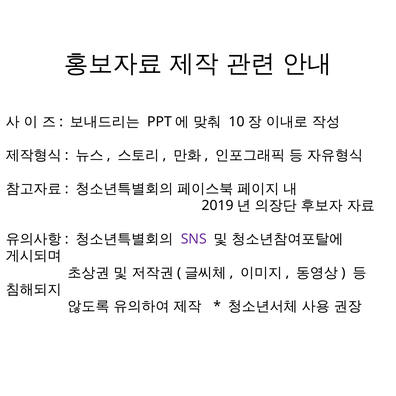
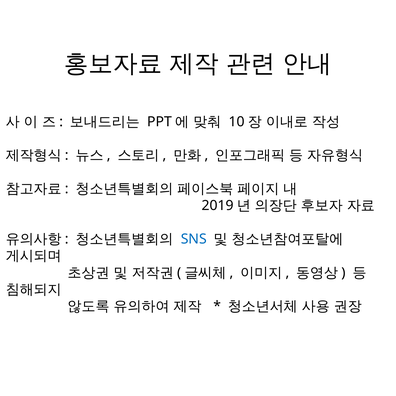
SNS colour: purple -> blue
